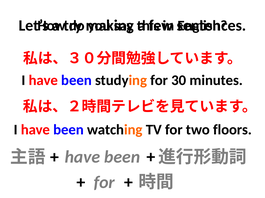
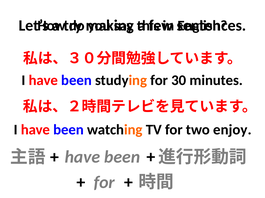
floors: floors -> enjoy
